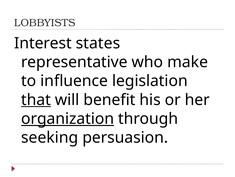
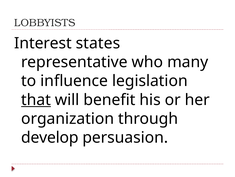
make: make -> many
organization underline: present -> none
seeking: seeking -> develop
